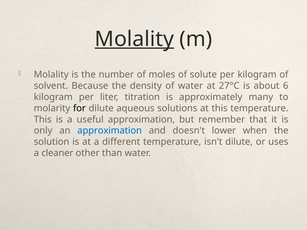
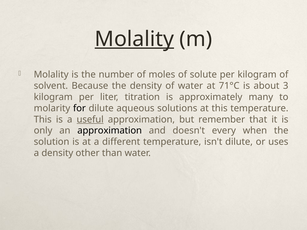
27°C: 27°C -> 71°C
6: 6 -> 3
useful underline: none -> present
approximation at (110, 131) colour: blue -> black
lower: lower -> every
a cleaner: cleaner -> density
